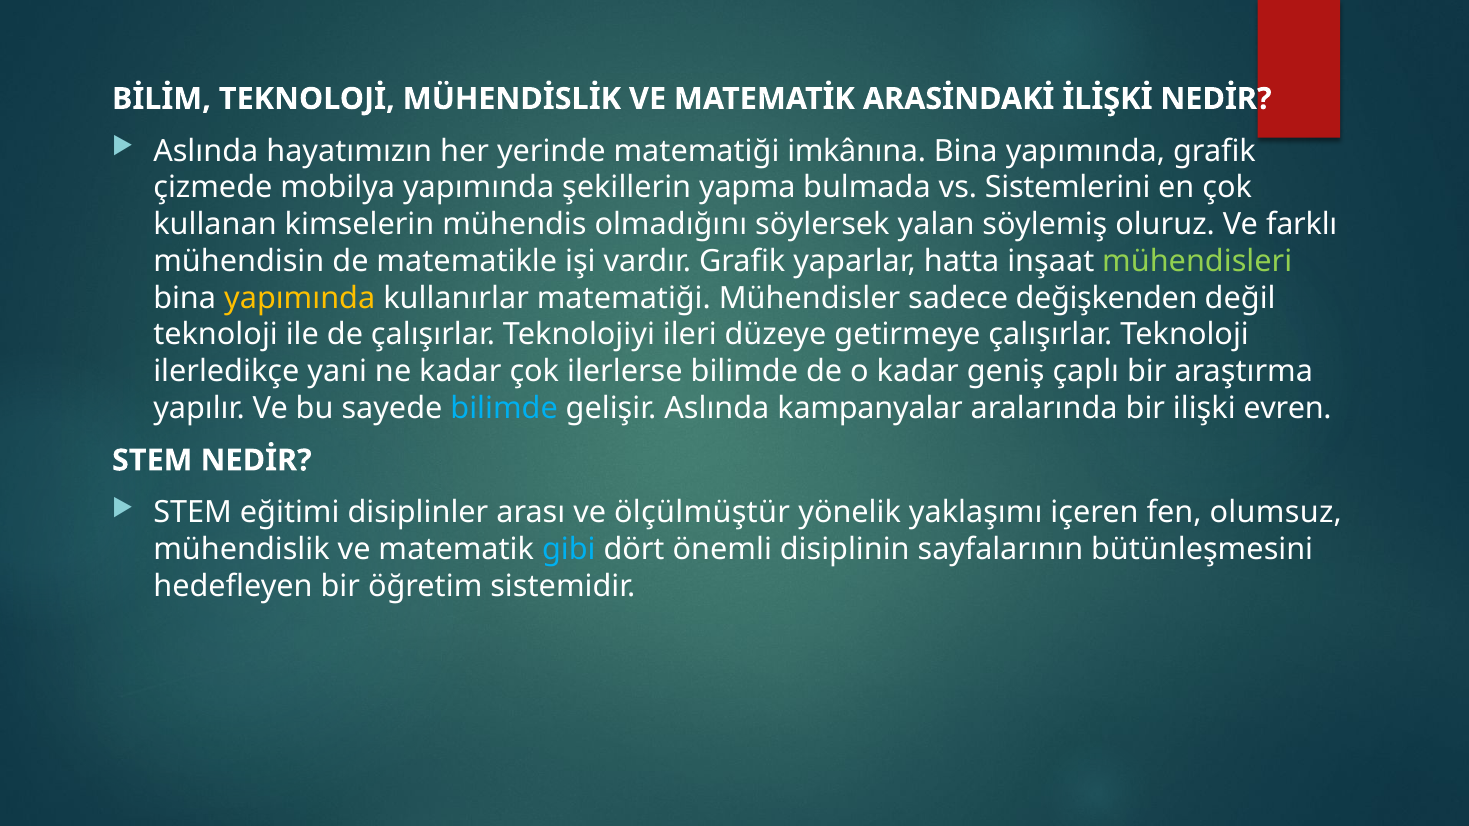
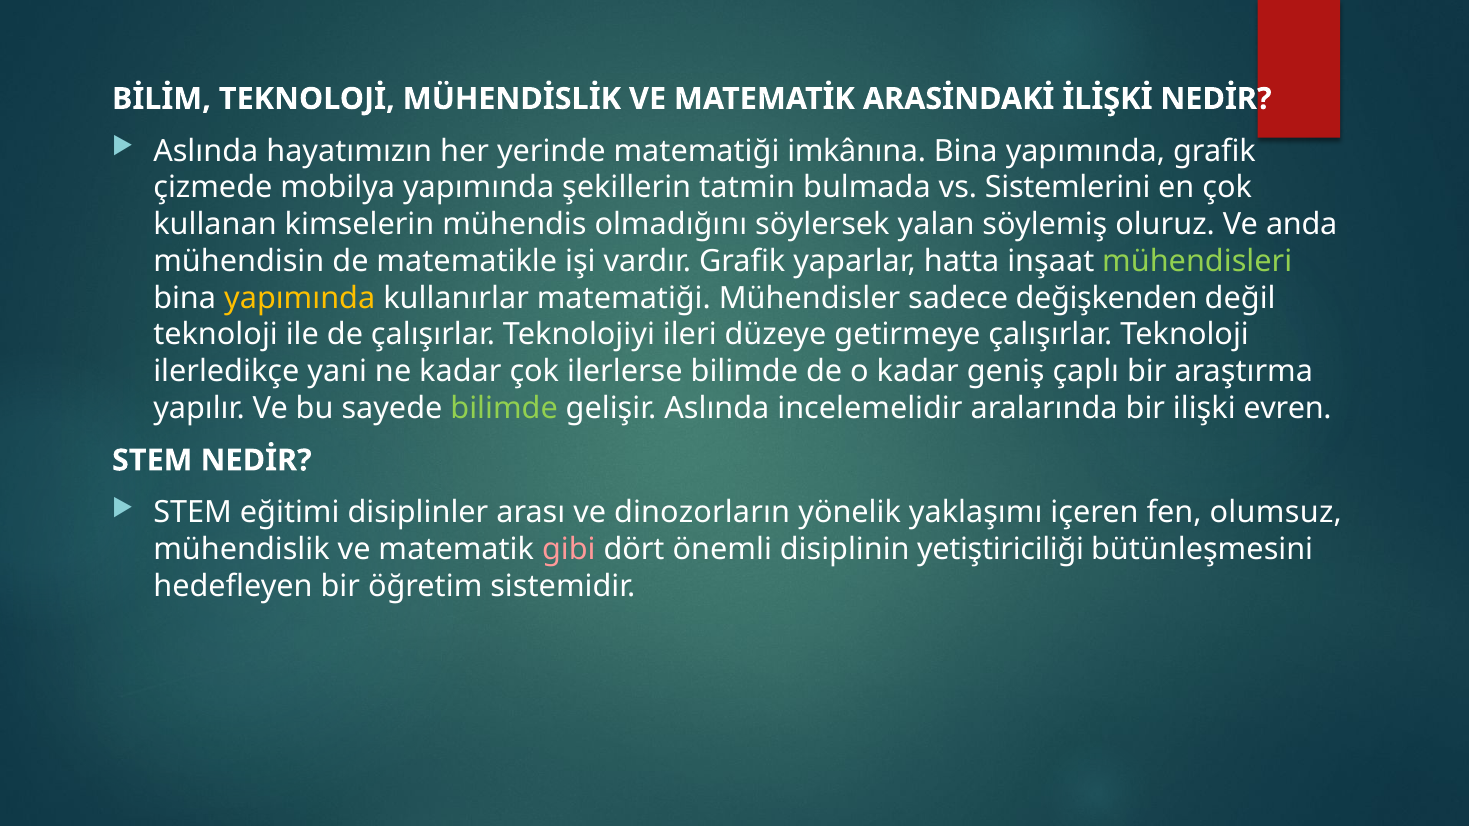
yapma: yapma -> tatmin
farklı: farklı -> anda
bilimde at (504, 408) colour: light blue -> light green
kampanyalar: kampanyalar -> incelemelidir
ölçülmüştür: ölçülmüştür -> dinozorların
gibi colour: light blue -> pink
sayfalarının: sayfalarının -> yetiştiriciliği
